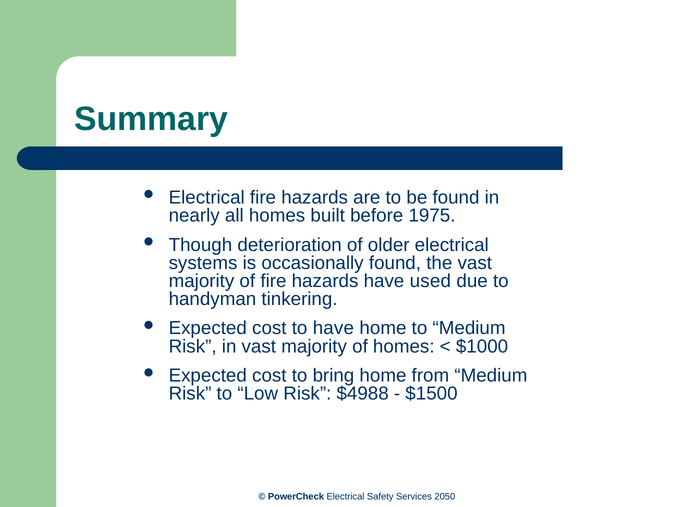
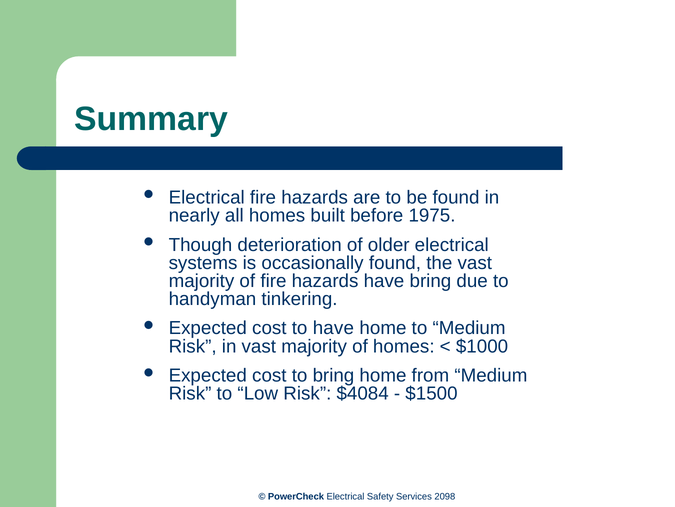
have used: used -> bring
$4988: $4988 -> $4084
2050: 2050 -> 2098
